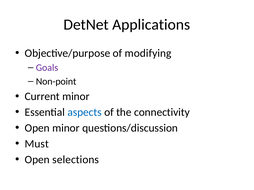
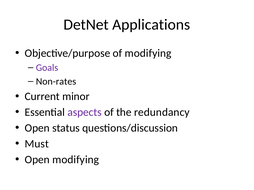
Non-point: Non-point -> Non-rates
aspects colour: blue -> purple
connectivity: connectivity -> redundancy
Open minor: minor -> status
Open selections: selections -> modifying
